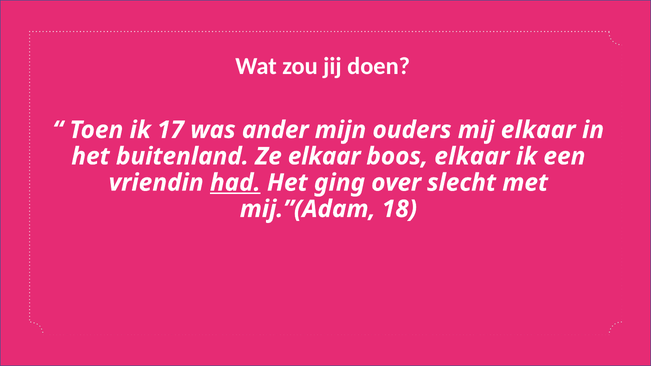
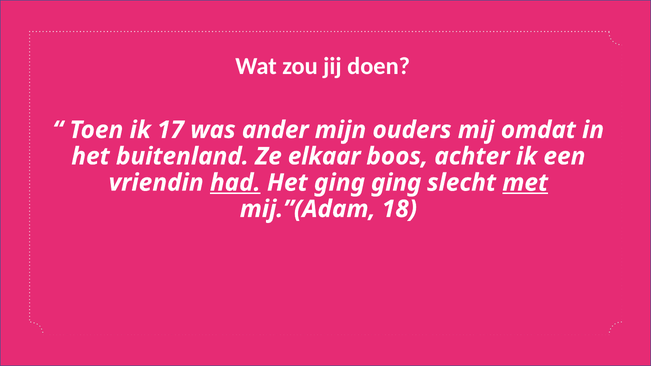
mij elkaar: elkaar -> omdat
boos elkaar: elkaar -> achter
ging over: over -> ging
met underline: none -> present
